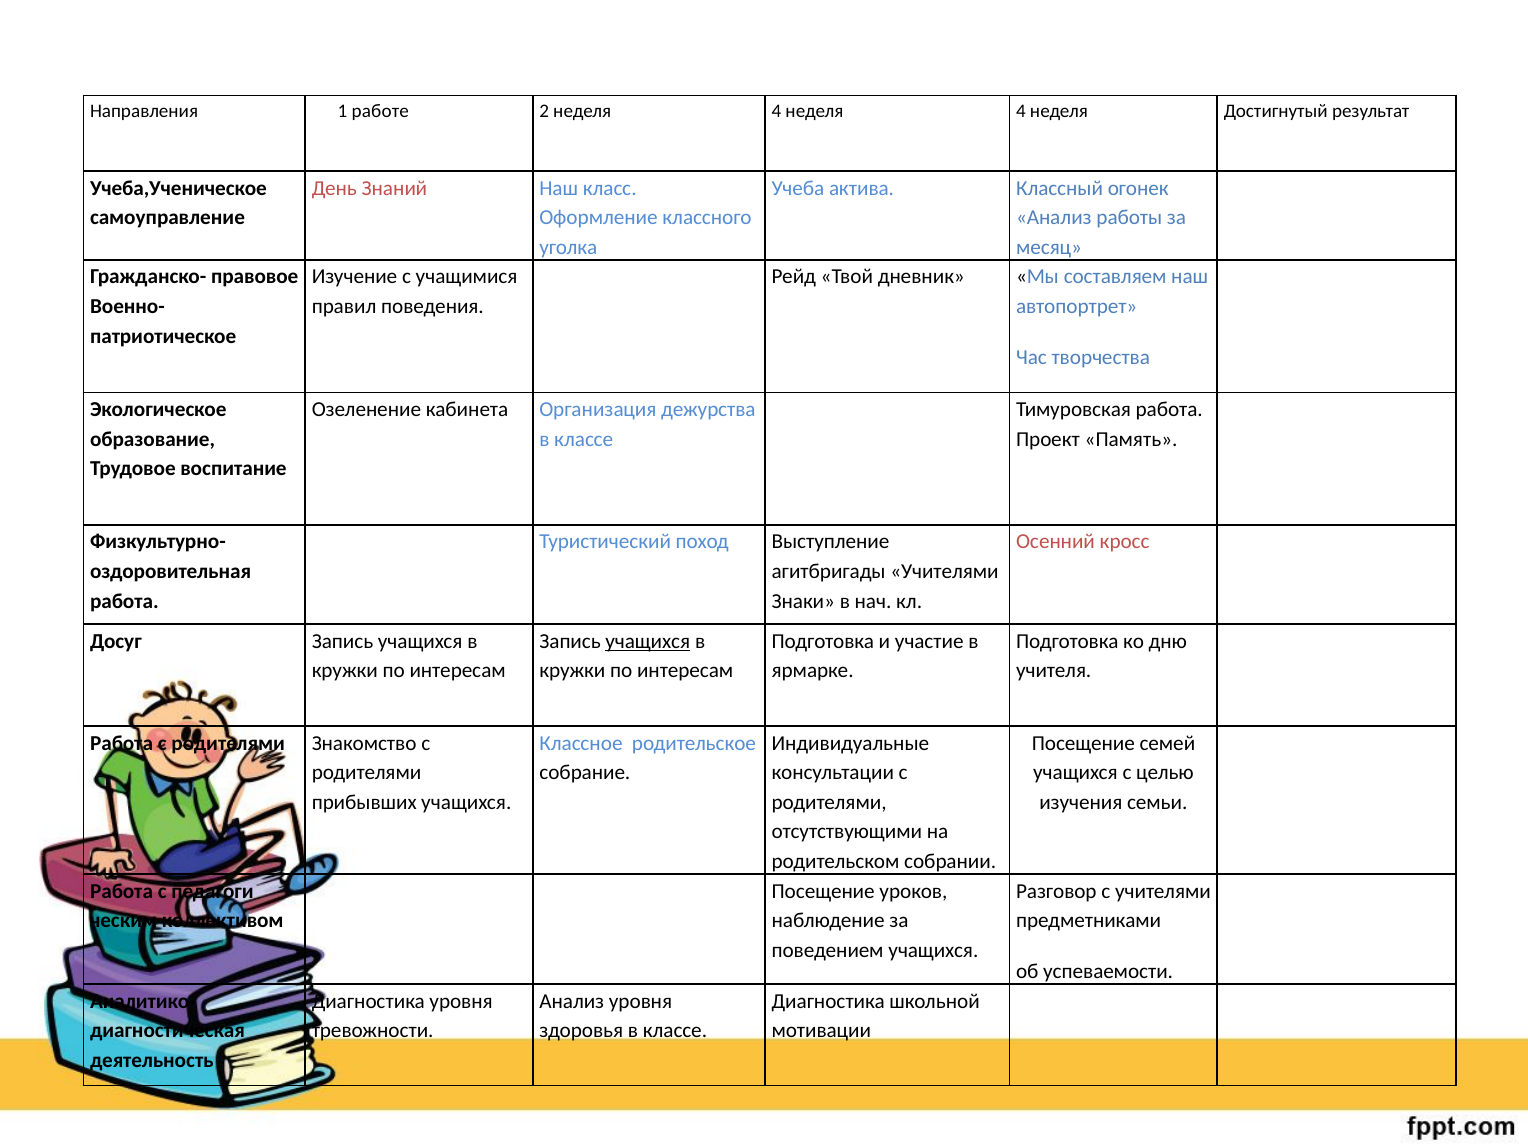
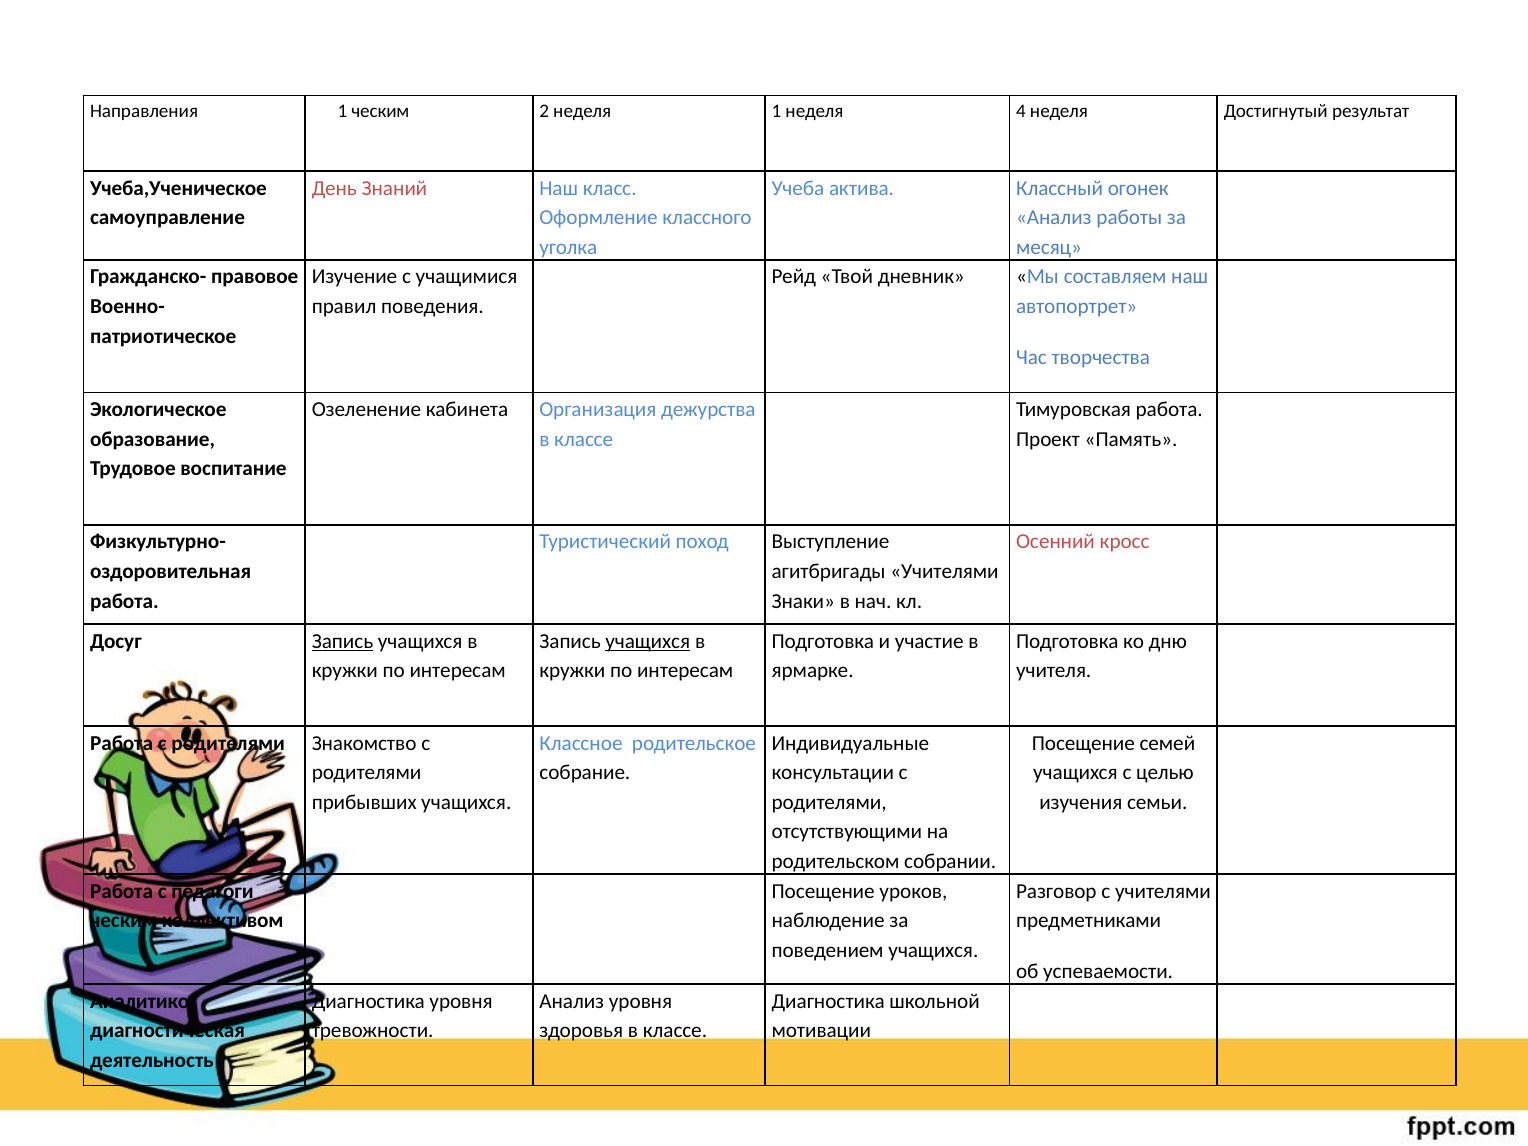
1 работе: работе -> ческим
2 неделя 4: 4 -> 1
Запись at (343, 641) underline: none -> present
